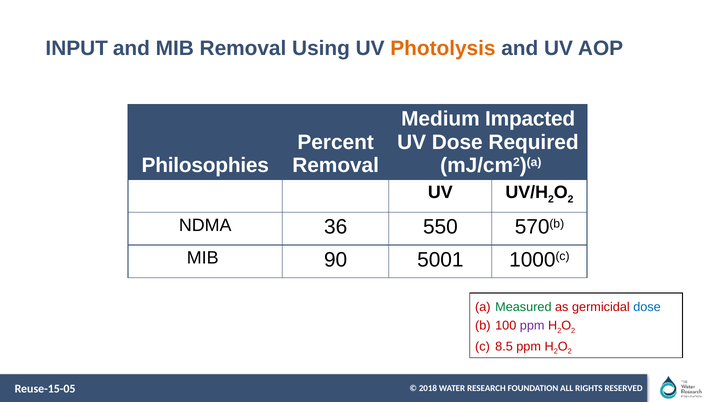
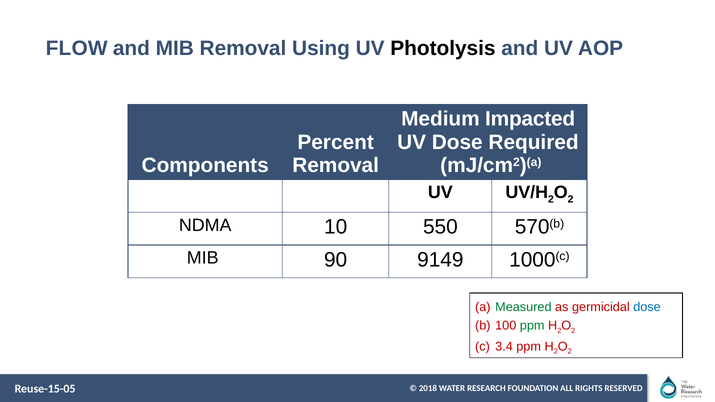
INPUT: INPUT -> FLOW
Photolysis colour: orange -> black
Philosophies: Philosophies -> Components
36: 36 -> 10
5001: 5001 -> 9149
ppm at (532, 326) colour: purple -> green
8.5: 8.5 -> 3.4
